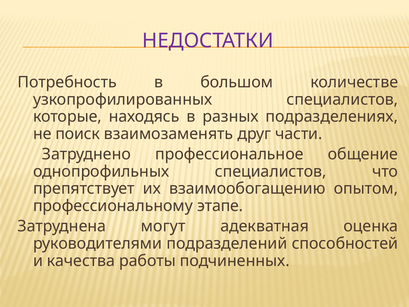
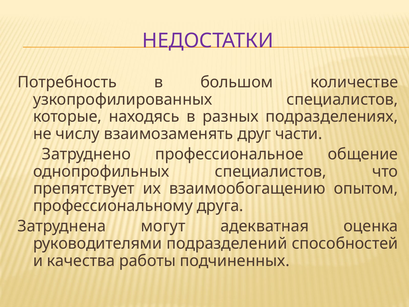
поиск: поиск -> числу
этапе: этапе -> друга
